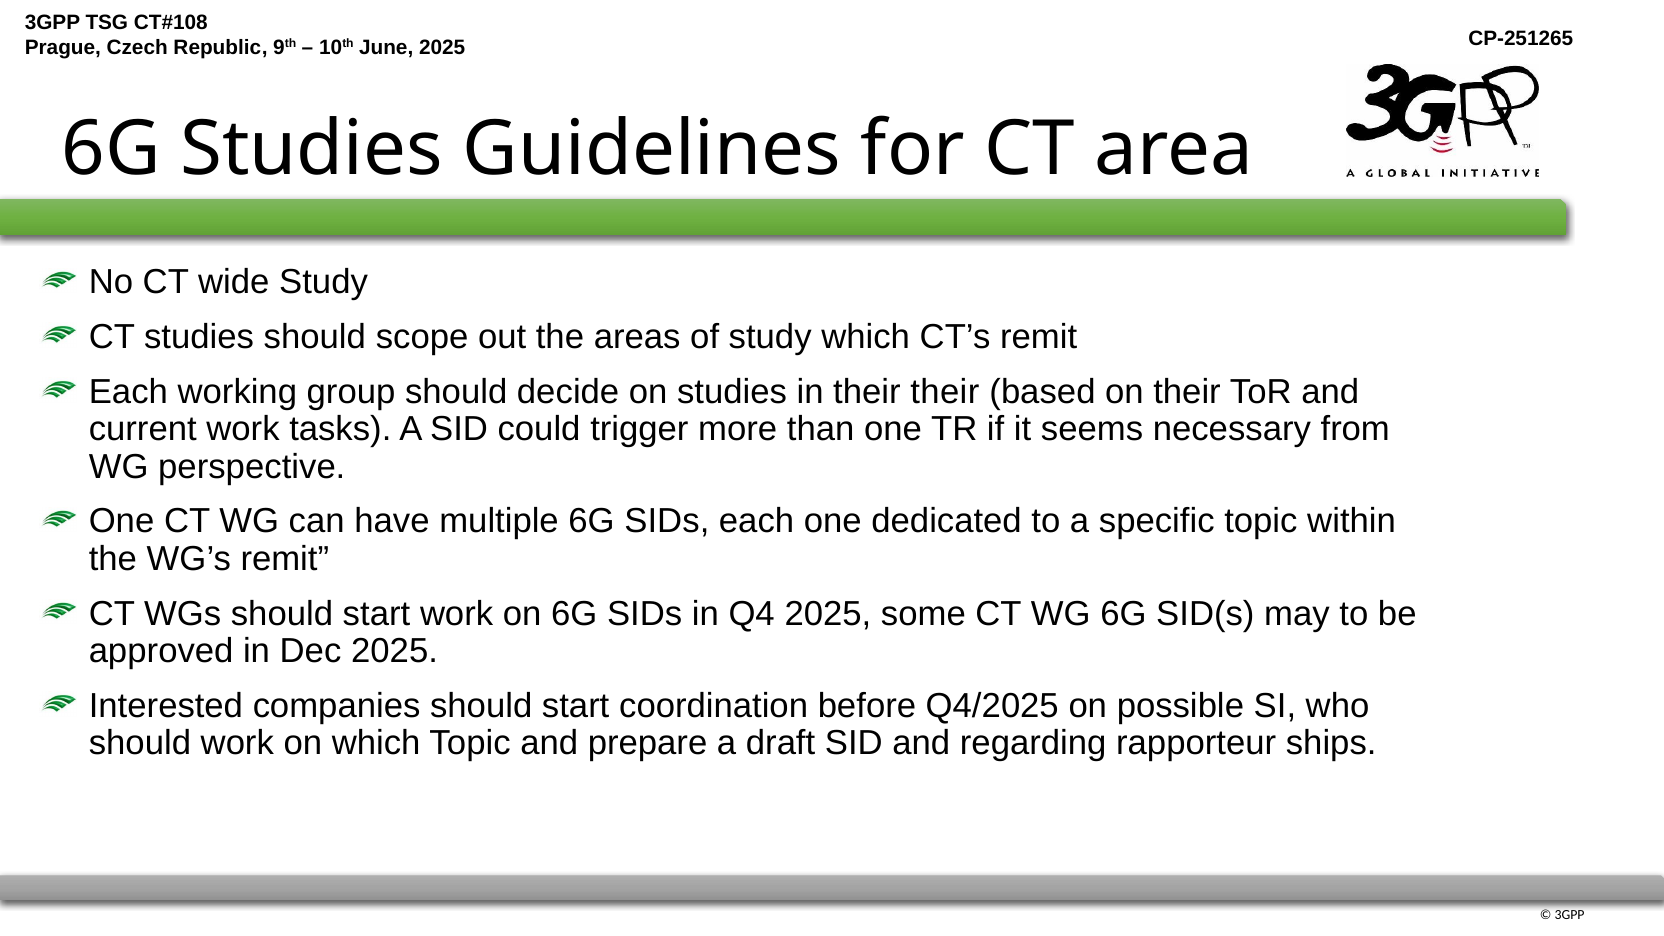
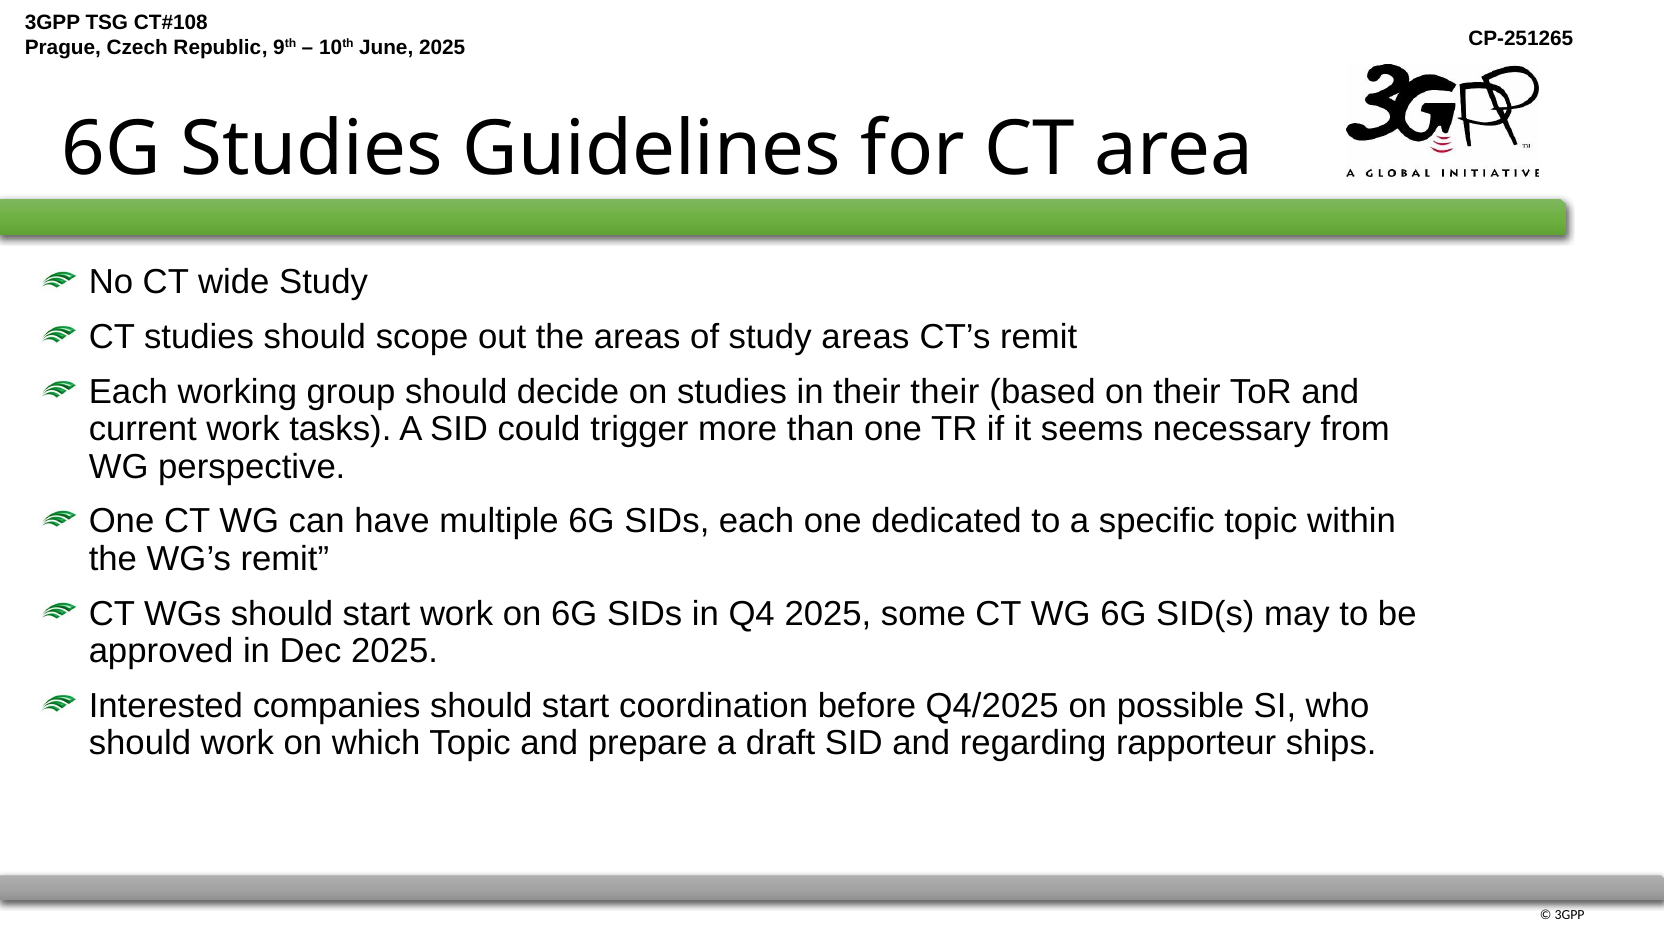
study which: which -> areas
